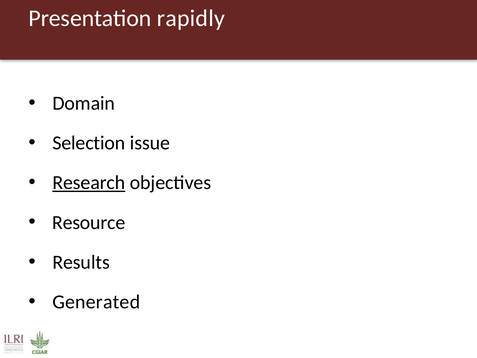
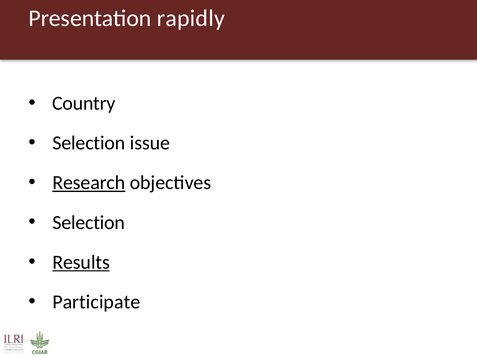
Domain: Domain -> Country
Resource at (89, 222): Resource -> Selection
Results underline: none -> present
Generated: Generated -> Participate
